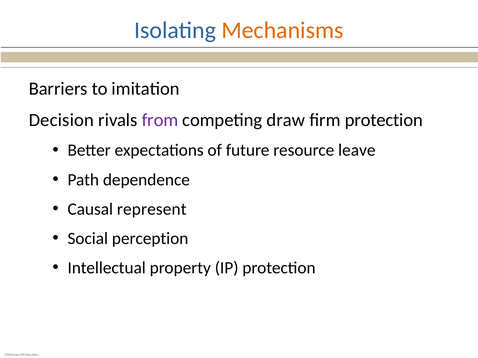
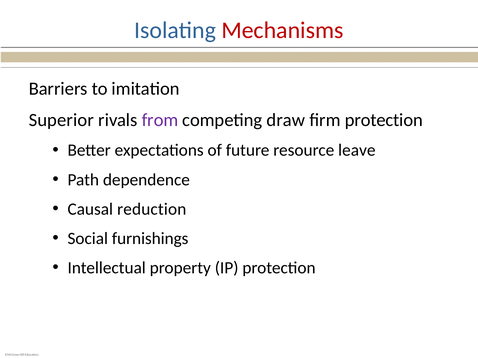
Mechanisms colour: orange -> red
Decision: Decision -> Superior
represent: represent -> reduction
perception: perception -> furnishings
